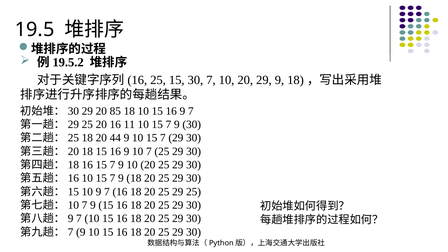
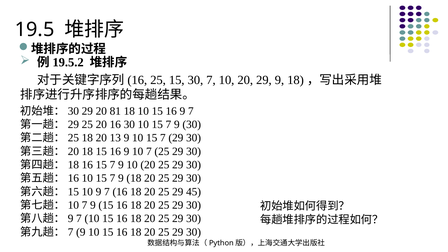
85: 85 -> 81
16 11: 11 -> 30
44: 44 -> 13
29 25: 25 -> 45
